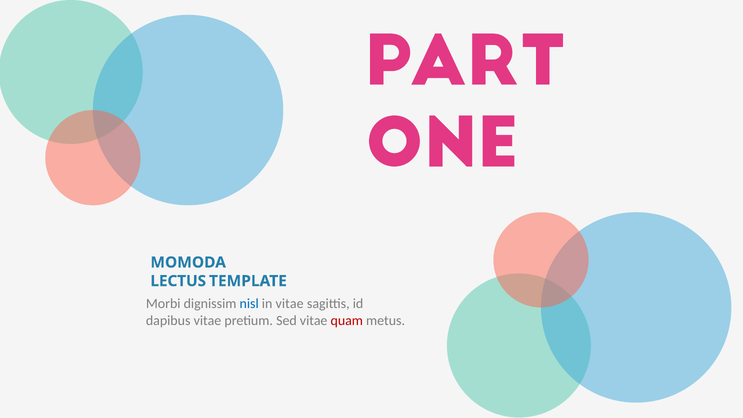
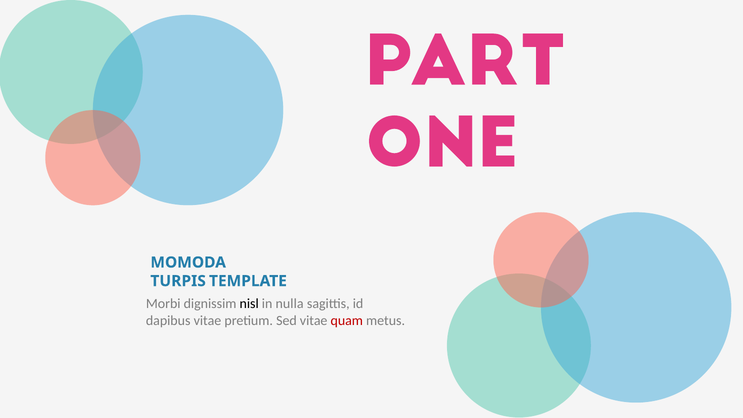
LECTUS: LECTUS -> TURPIS
nisl colour: blue -> black
in vitae: vitae -> nulla
